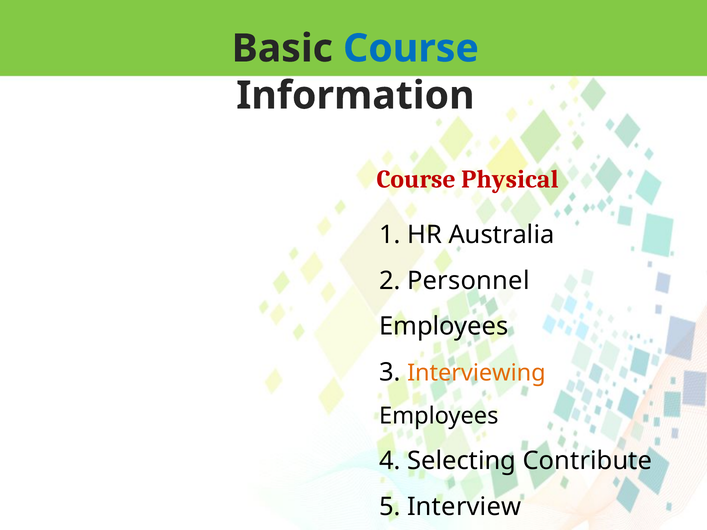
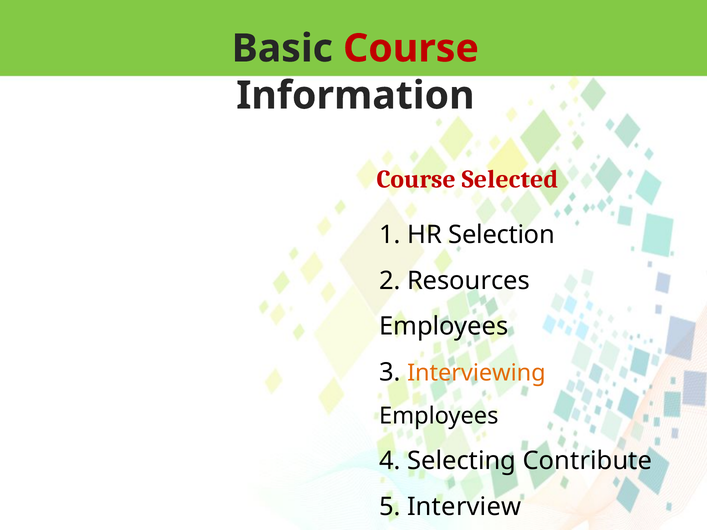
Course at (411, 48) colour: blue -> red
Physical: Physical -> Selected
Australia: Australia -> Selection
Personnel: Personnel -> Resources
